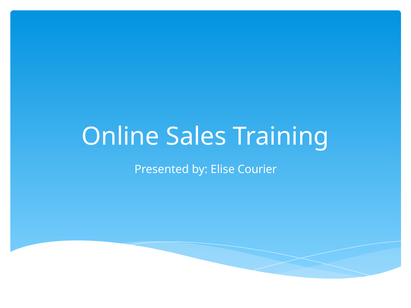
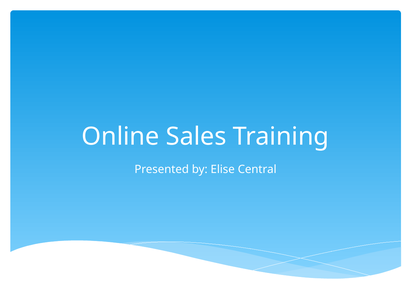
Courier: Courier -> Central
